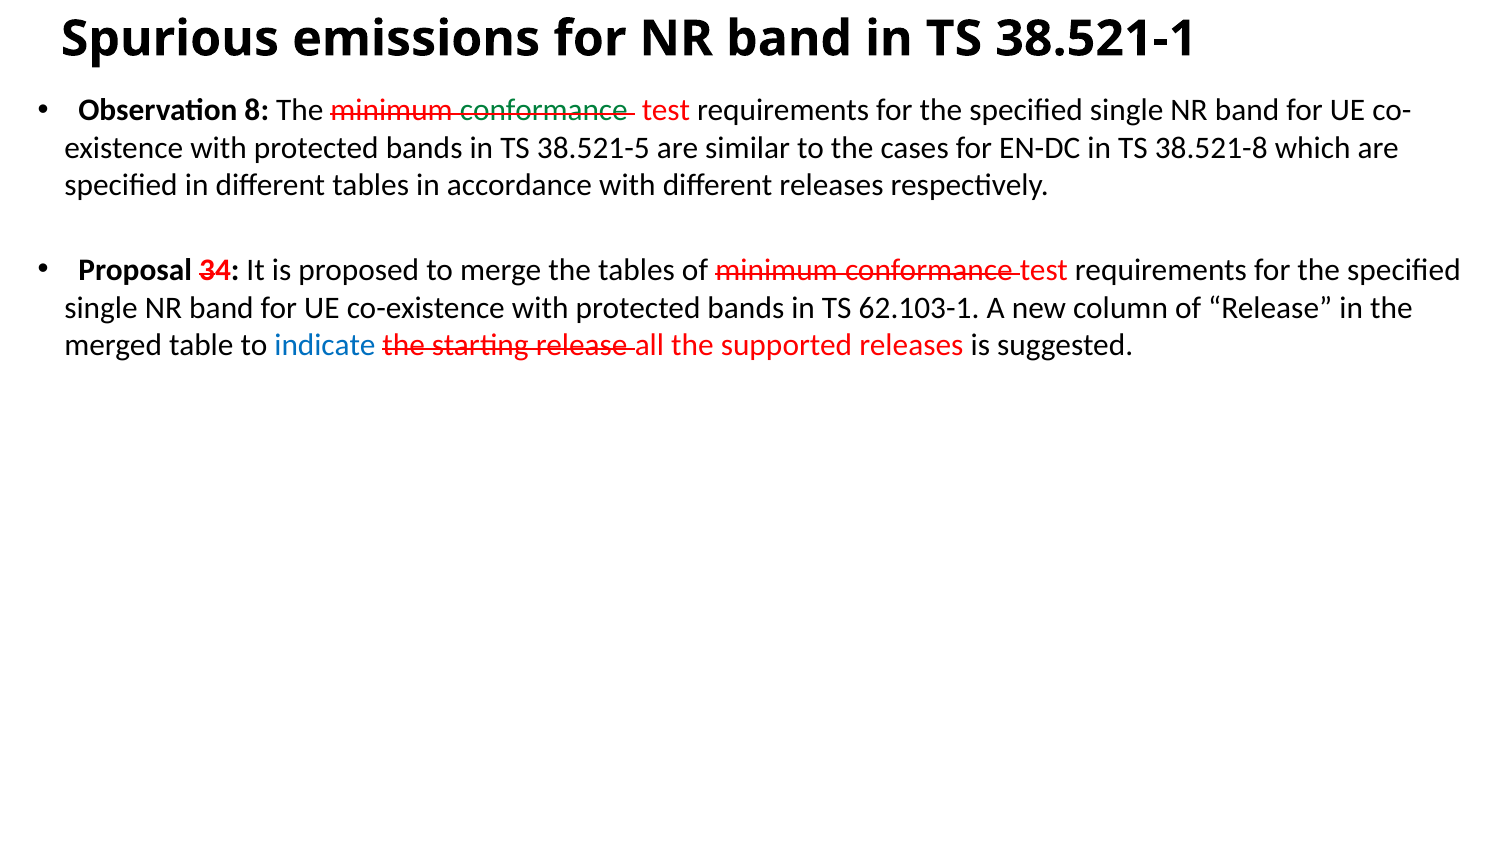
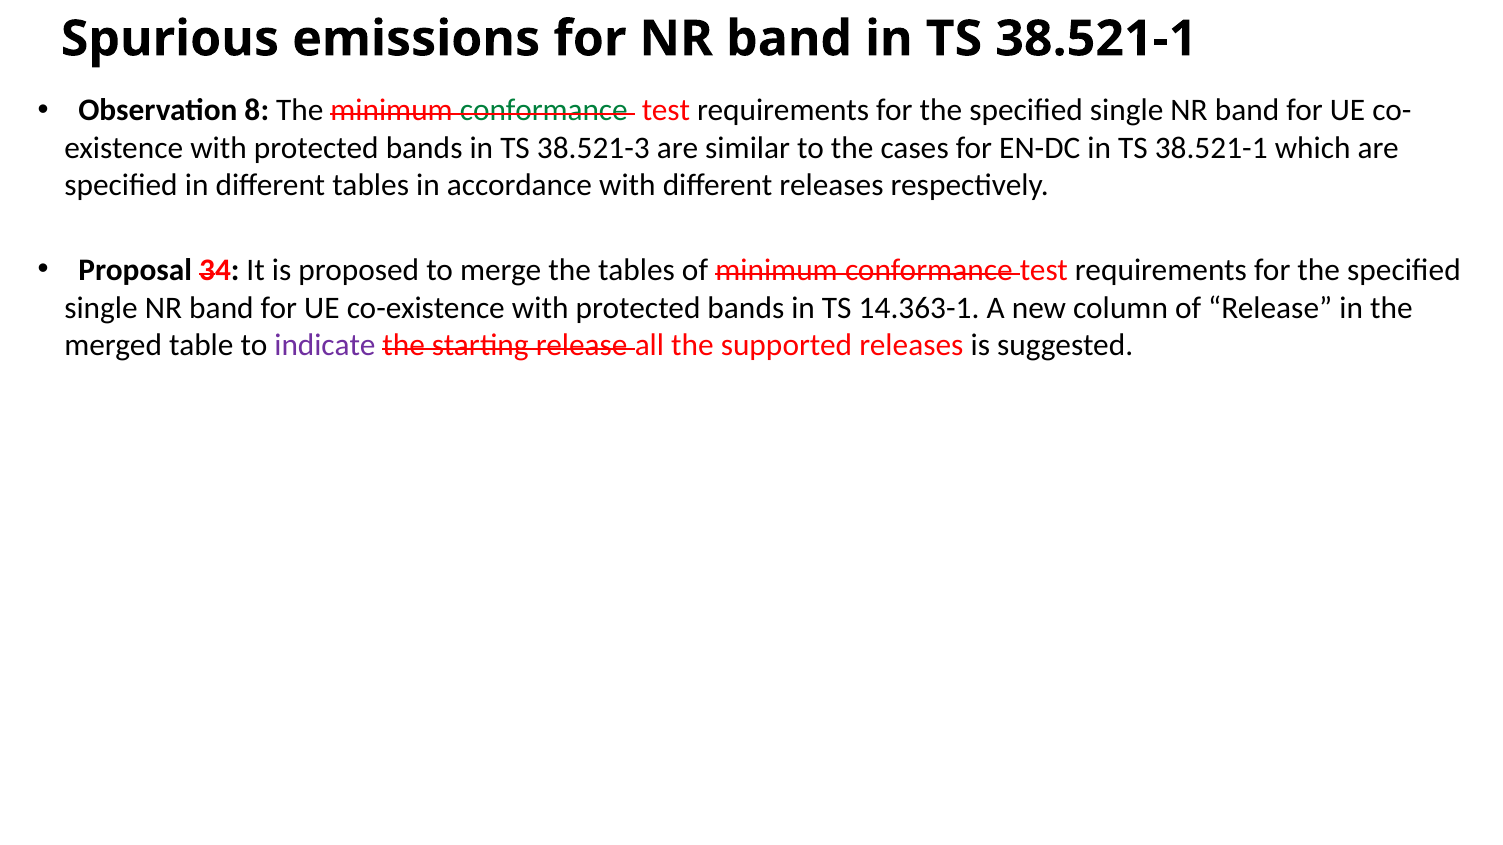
38.521-5: 38.521-5 -> 38.521-3
EN-DC in TS 38.521-8: 38.521-8 -> 38.521-1
62.103-1: 62.103-1 -> 14.363-1
indicate colour: blue -> purple
